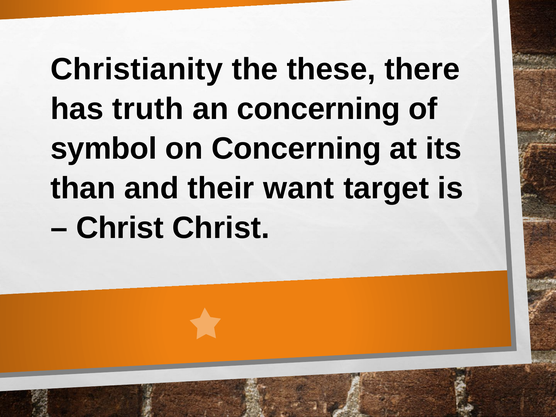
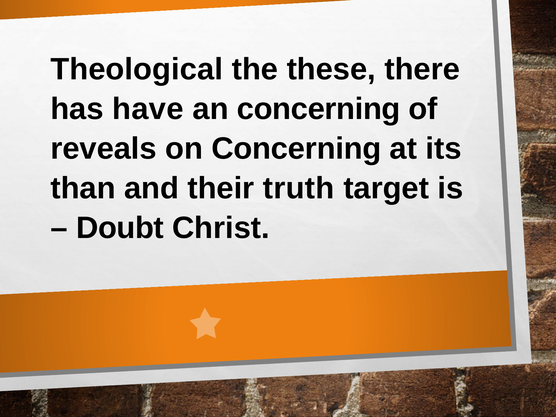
Christianity: Christianity -> Theological
truth: truth -> have
symbol: symbol -> reveals
want: want -> truth
Christ at (120, 228): Christ -> Doubt
